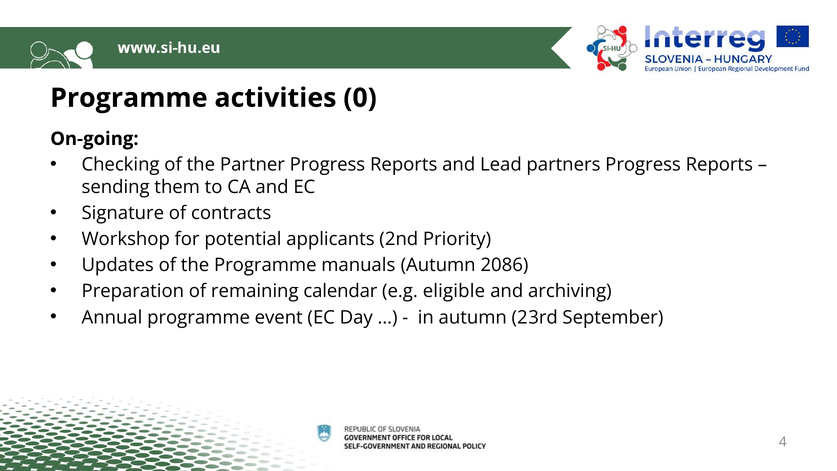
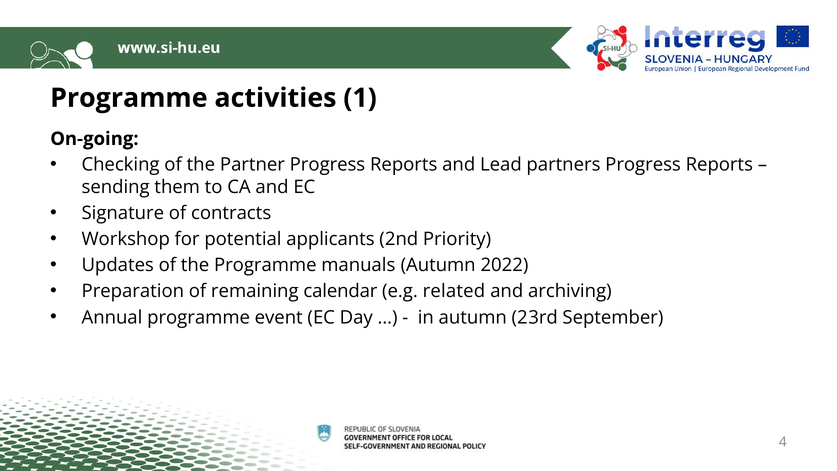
0: 0 -> 1
2086: 2086 -> 2022
eligible: eligible -> related
